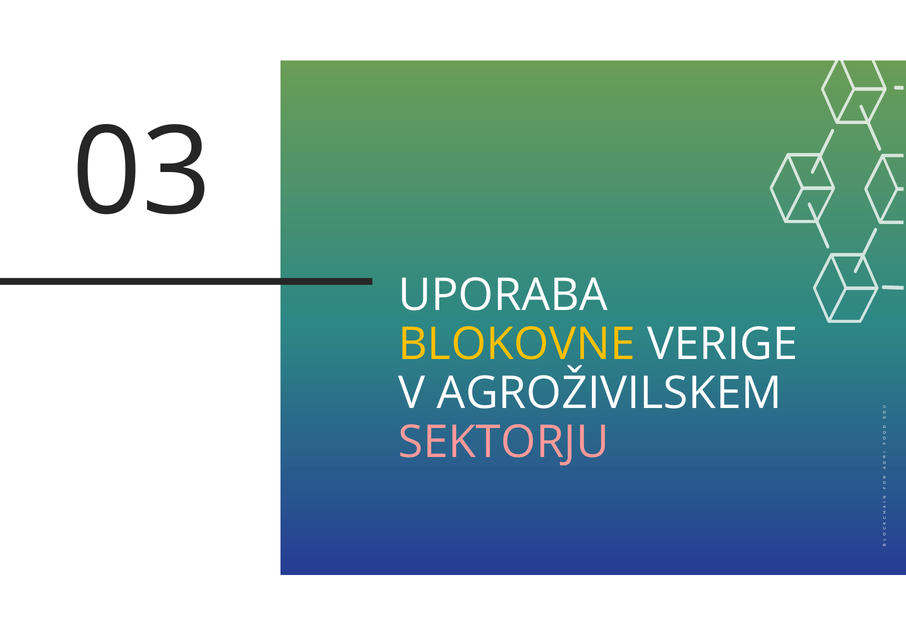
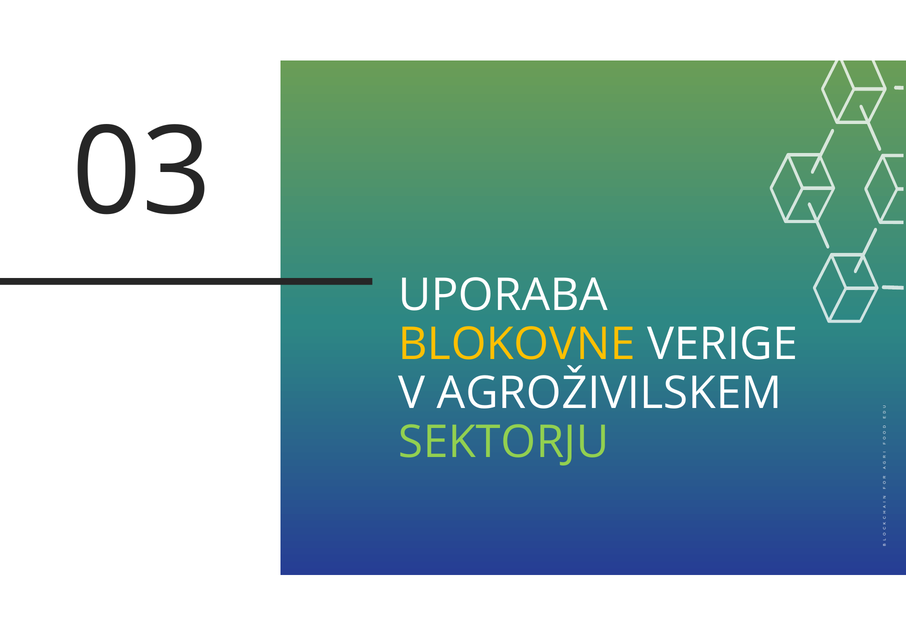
SEKTORJU colour: pink -> light green
